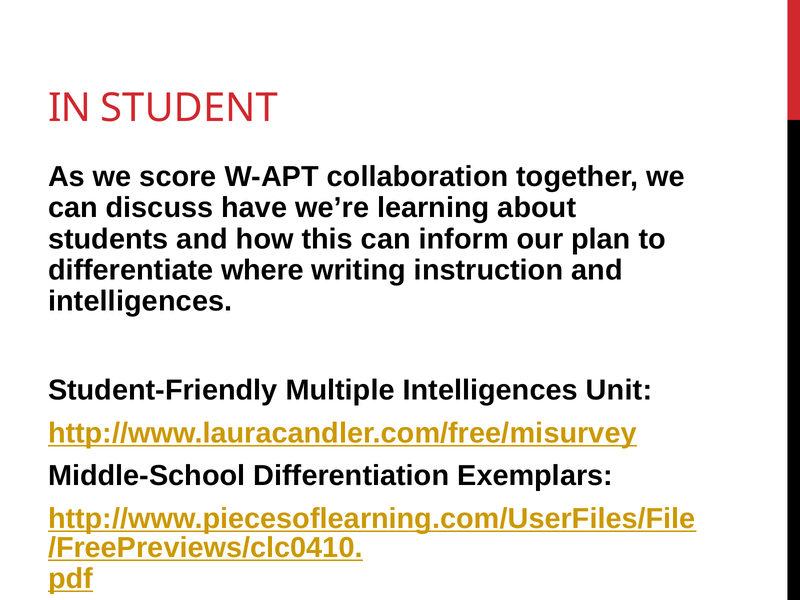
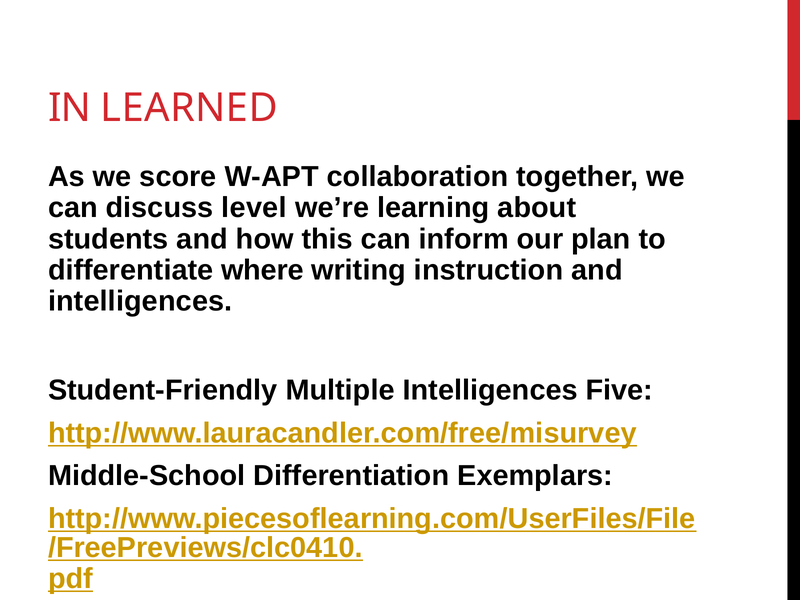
STUDENT: STUDENT -> LEARNED
have: have -> level
Unit: Unit -> Five
